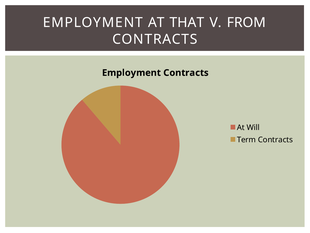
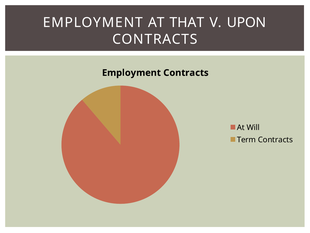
FROM: FROM -> UPON
